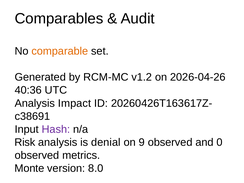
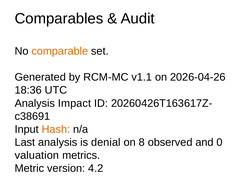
v1.2: v1.2 -> v1.1
40:36: 40:36 -> 18:36
Hash colour: purple -> orange
Risk: Risk -> Last
9: 9 -> 8
observed at (37, 155): observed -> valuation
Monte: Monte -> Metric
8.0: 8.0 -> 4.2
